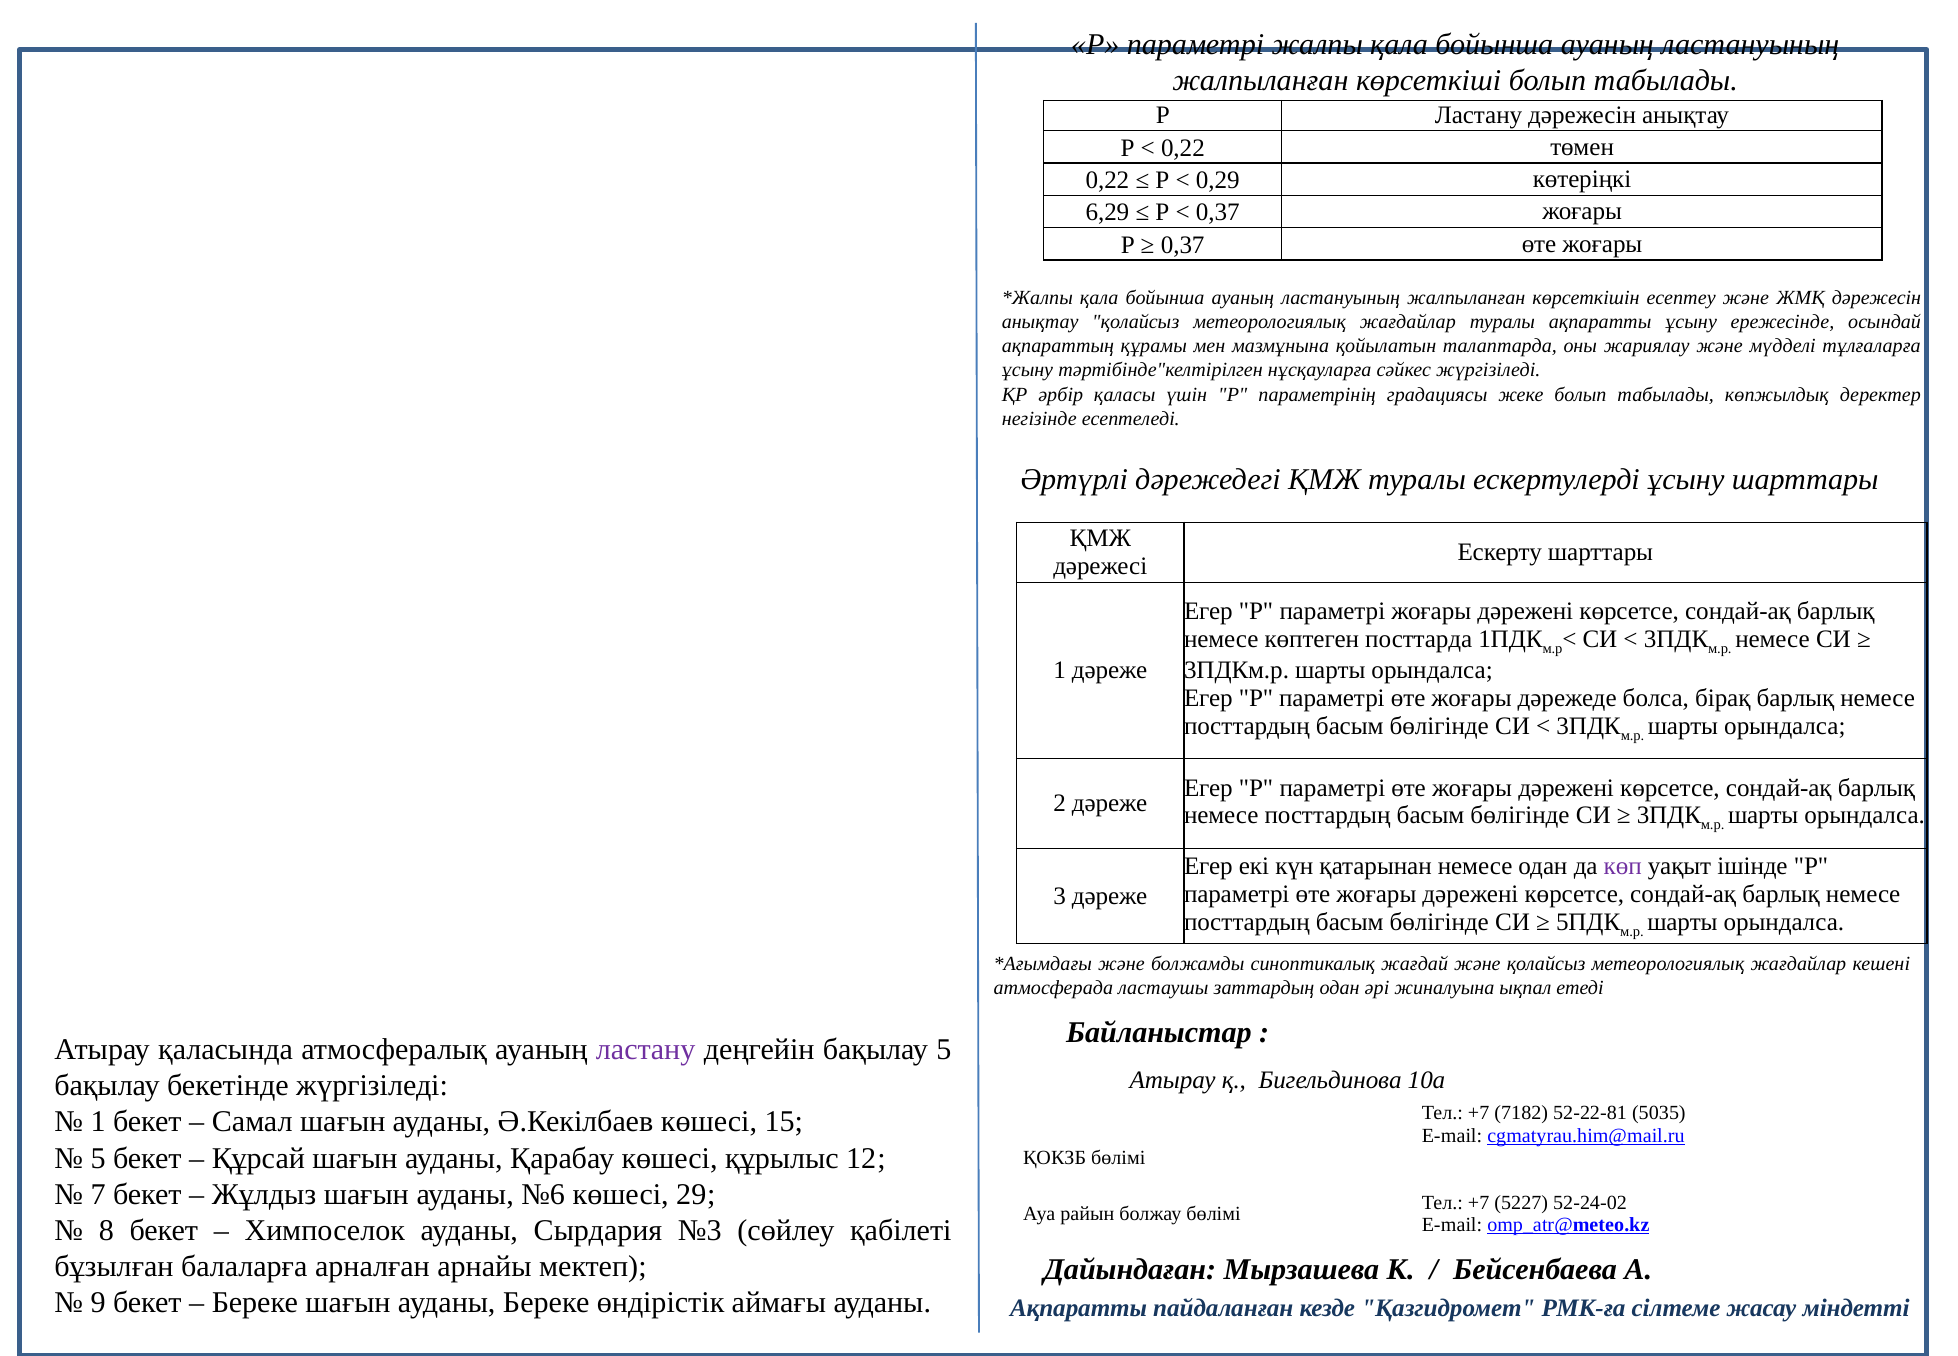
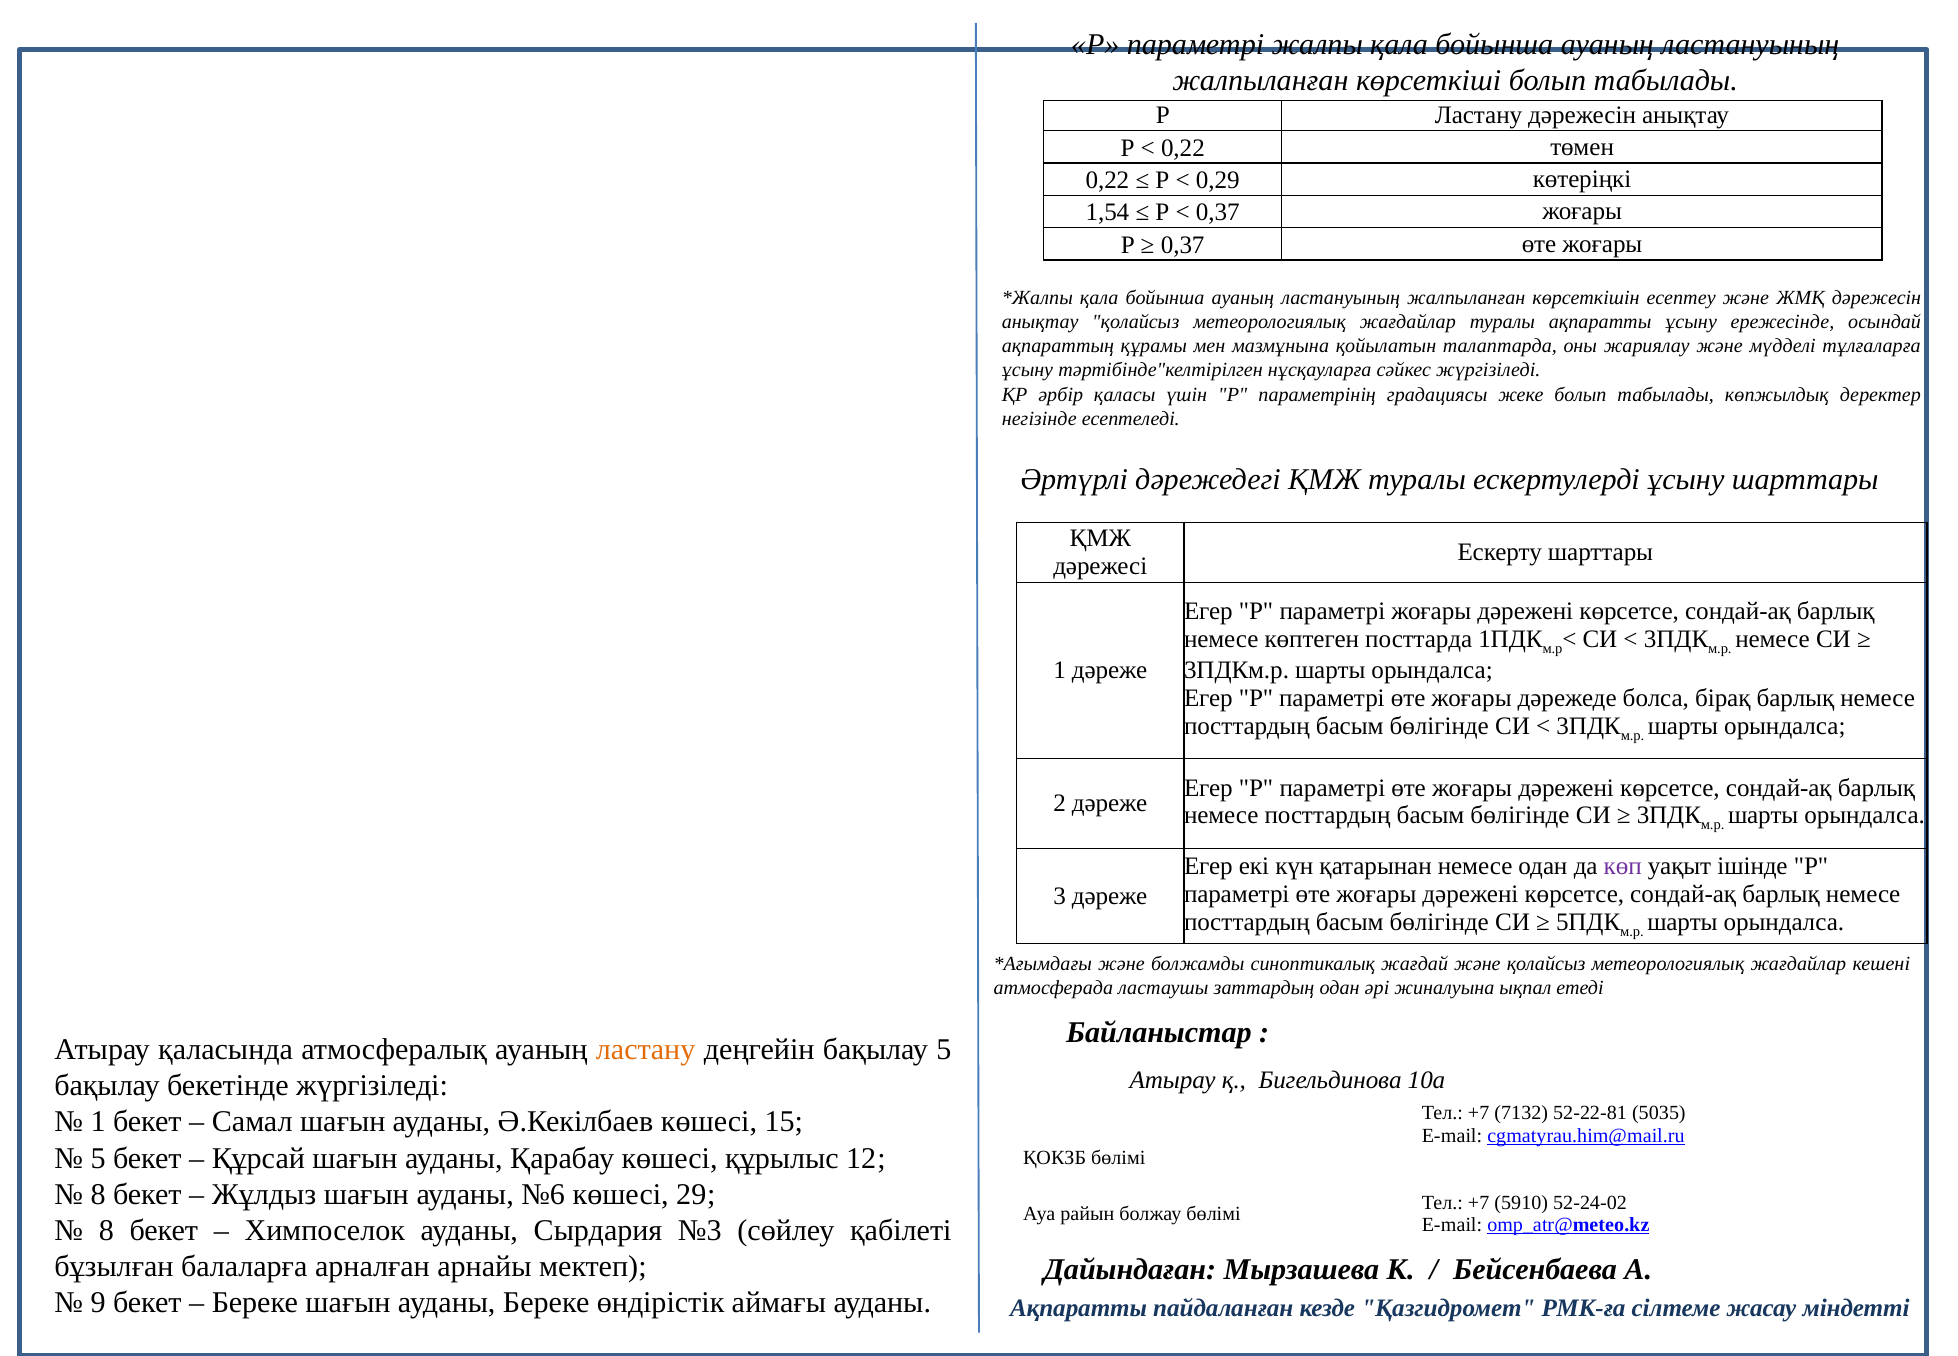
6,29: 6,29 -> 1,54
ластану at (646, 1049) colour: purple -> orange
7182: 7182 -> 7132
7 at (98, 1194): 7 -> 8
5227: 5227 -> 5910
